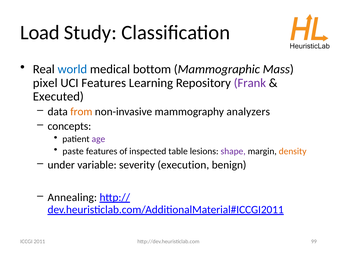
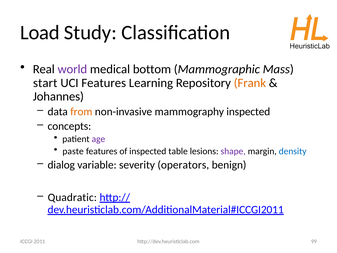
world colour: blue -> purple
pixel: pixel -> start
Frank colour: purple -> orange
Executed: Executed -> Johannes
mammography analyzers: analyzers -> inspected
density colour: orange -> blue
under: under -> dialog
execution: execution -> operators
Annealing: Annealing -> Quadratic
